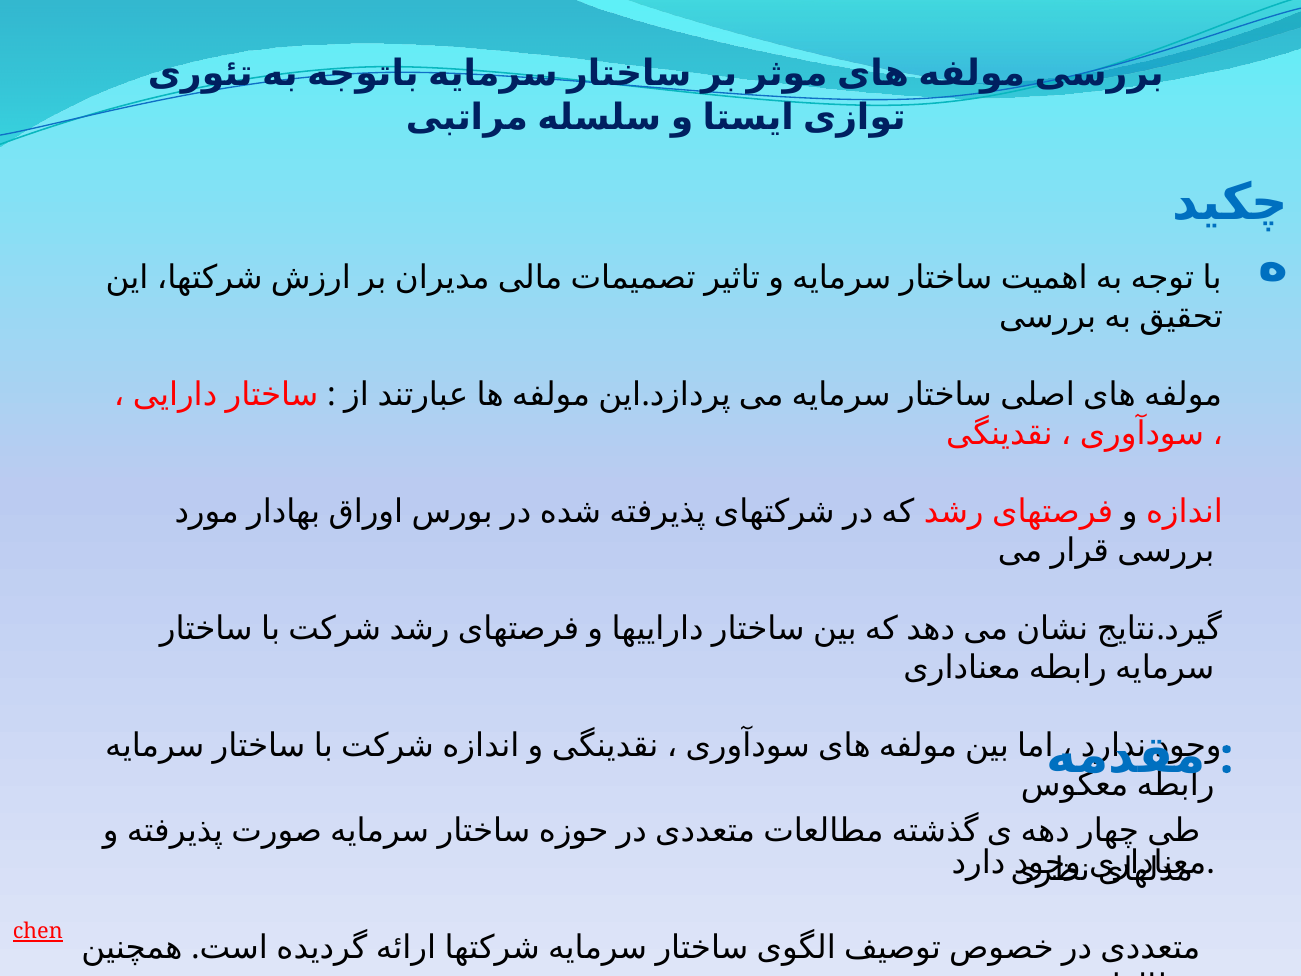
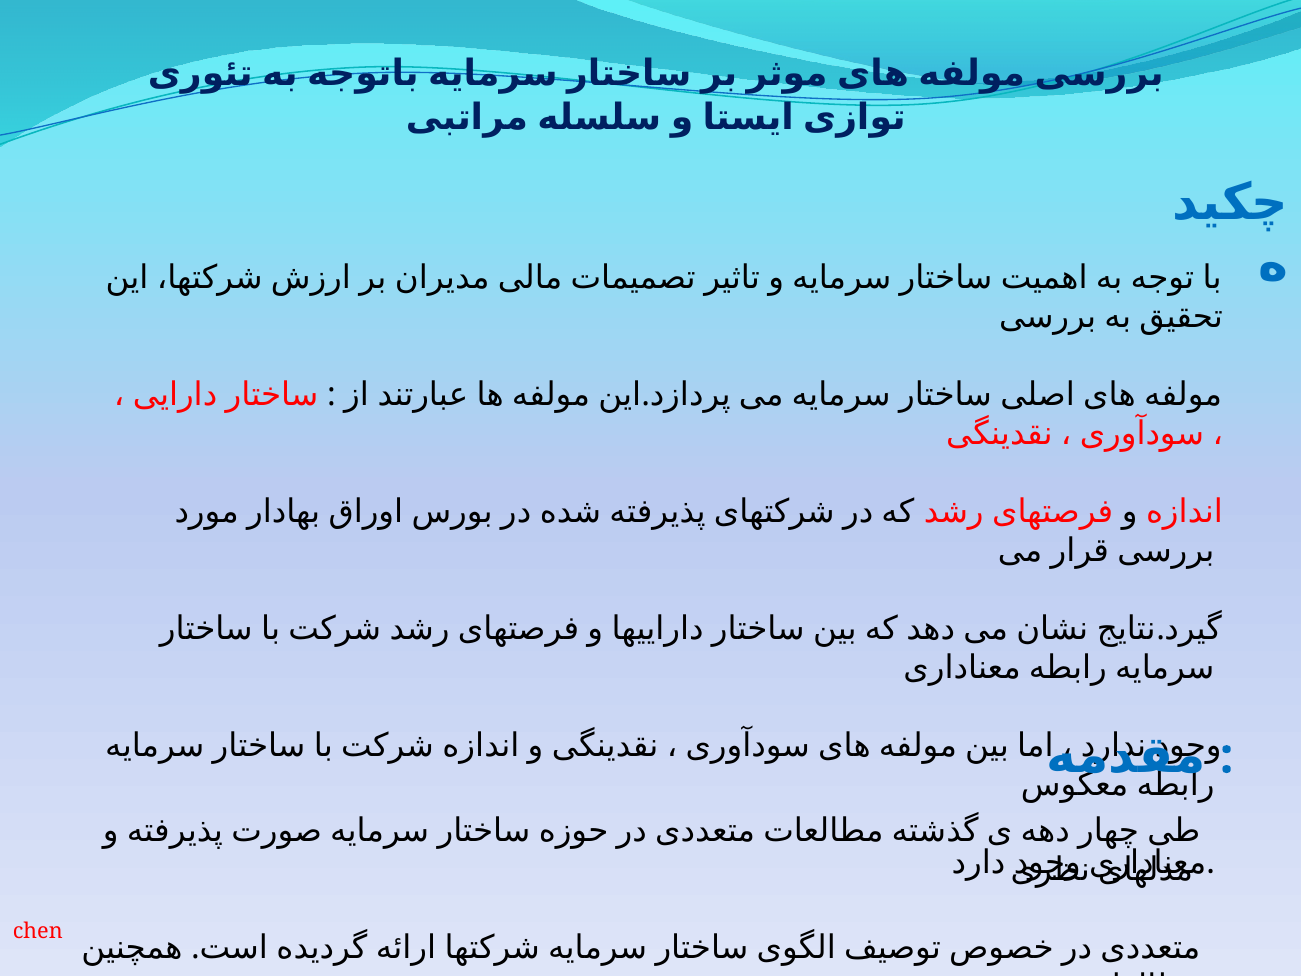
chen underline: present -> none
